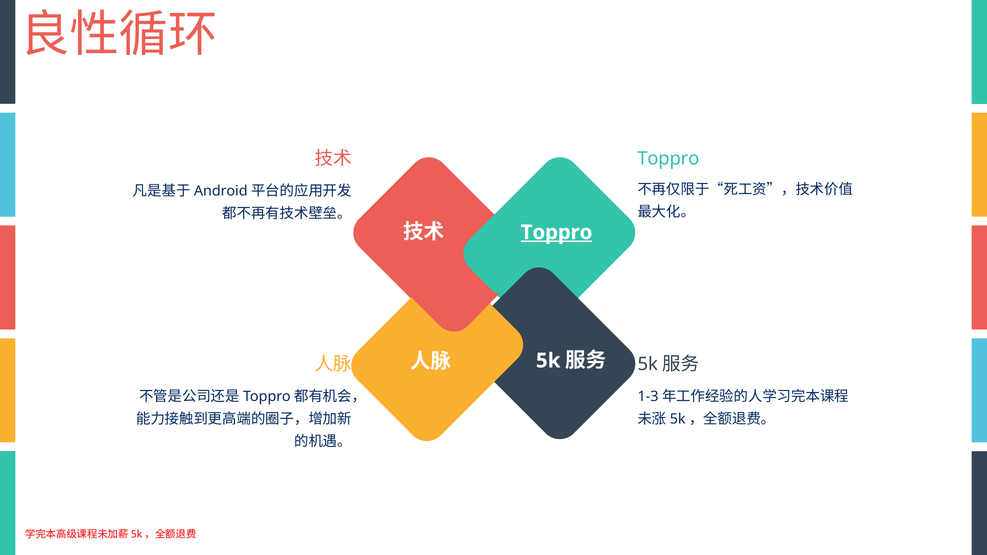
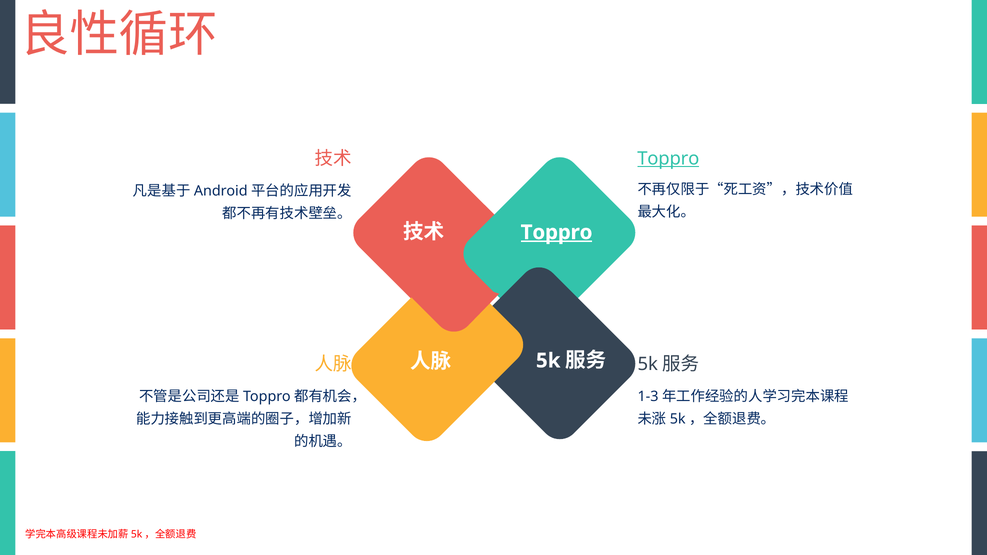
Toppro at (668, 159) underline: none -> present
